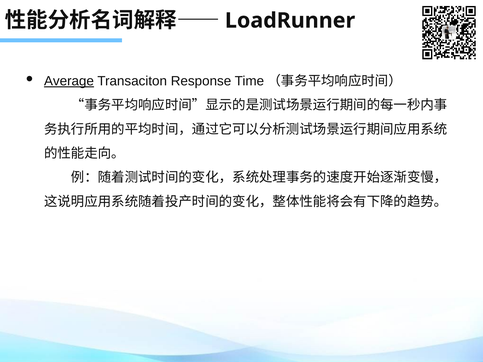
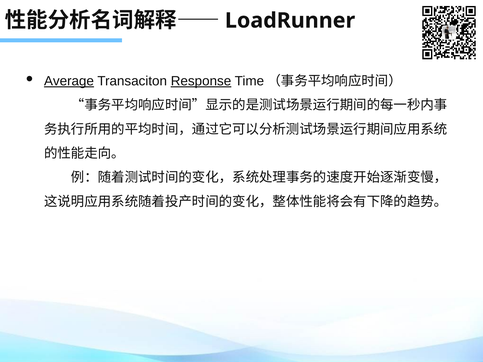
Response underline: none -> present
